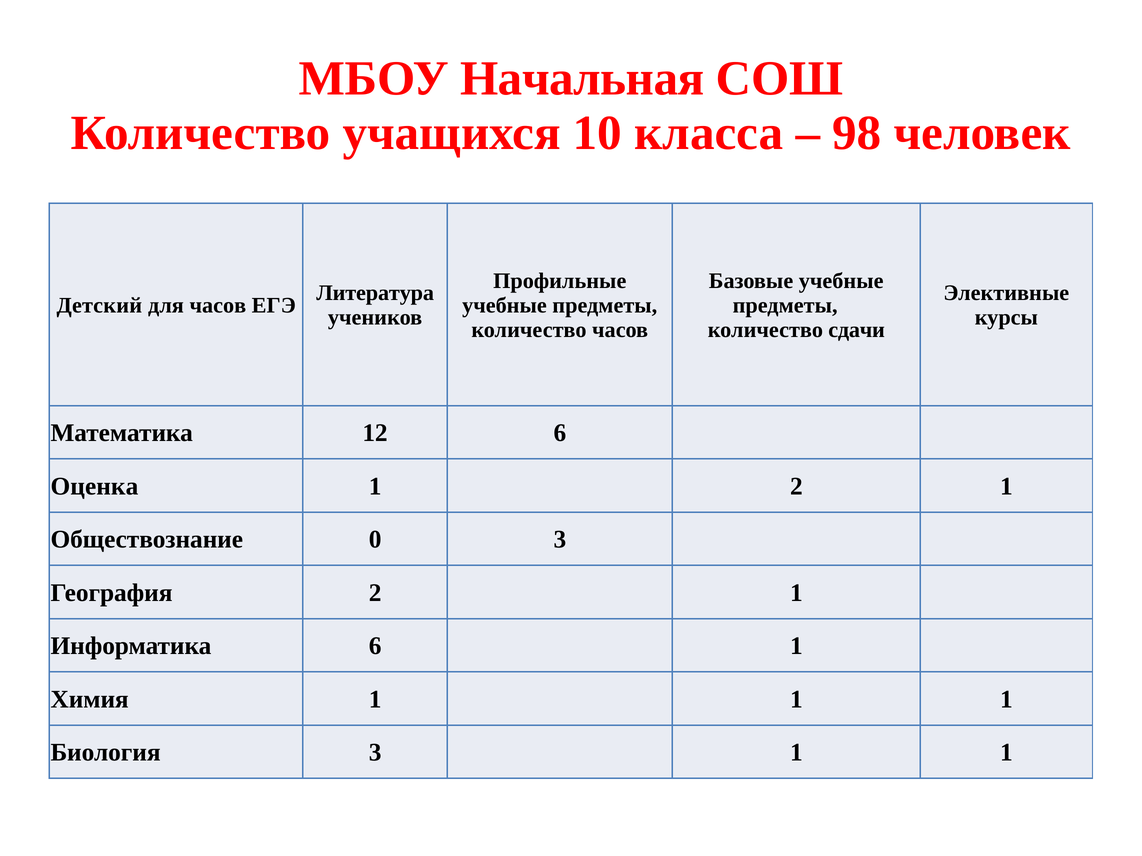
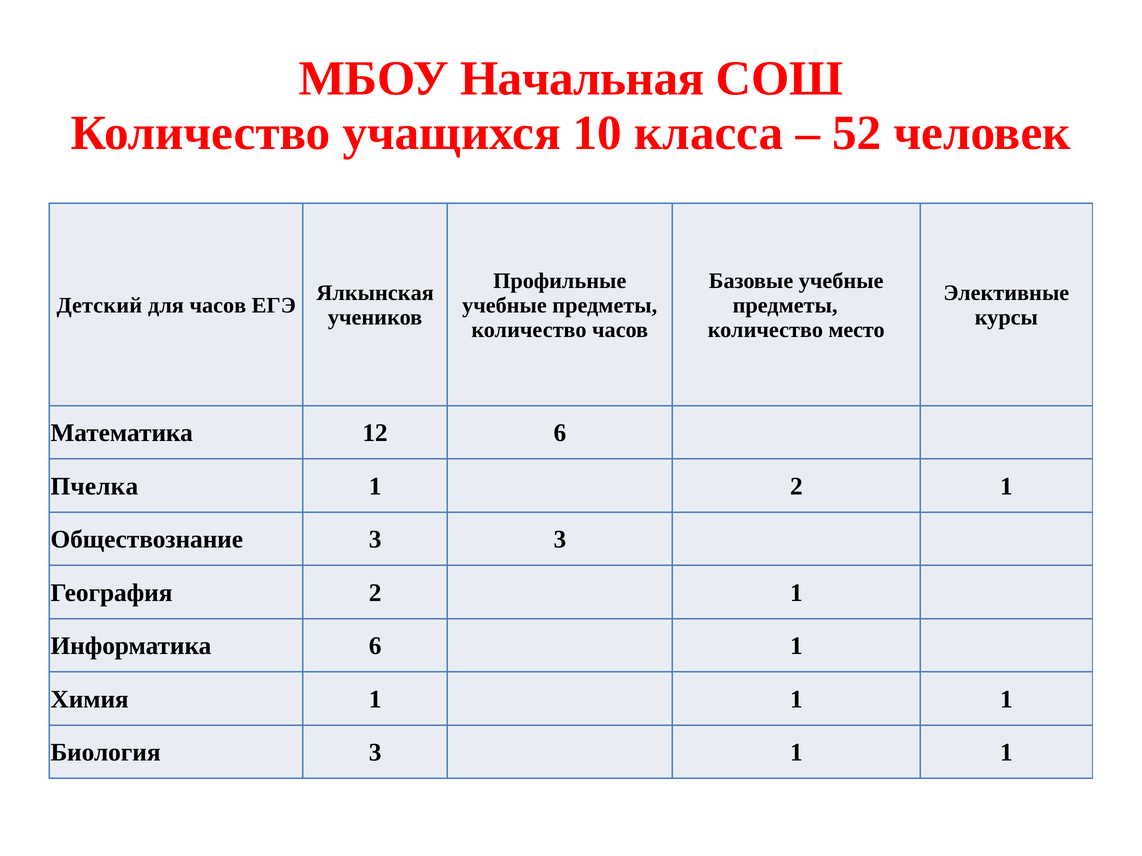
98: 98 -> 52
Литература: Литература -> Ялкынская
сдачи: сдачи -> место
Оценка: Оценка -> Пчелка
Обществознание 0: 0 -> 3
